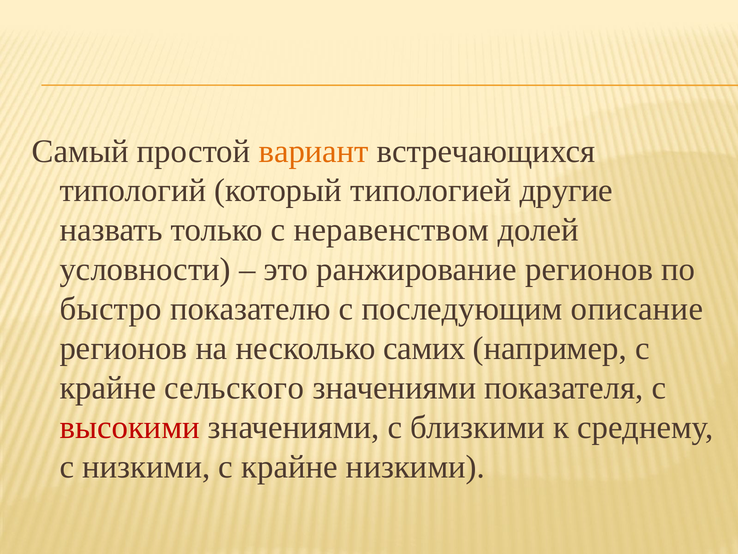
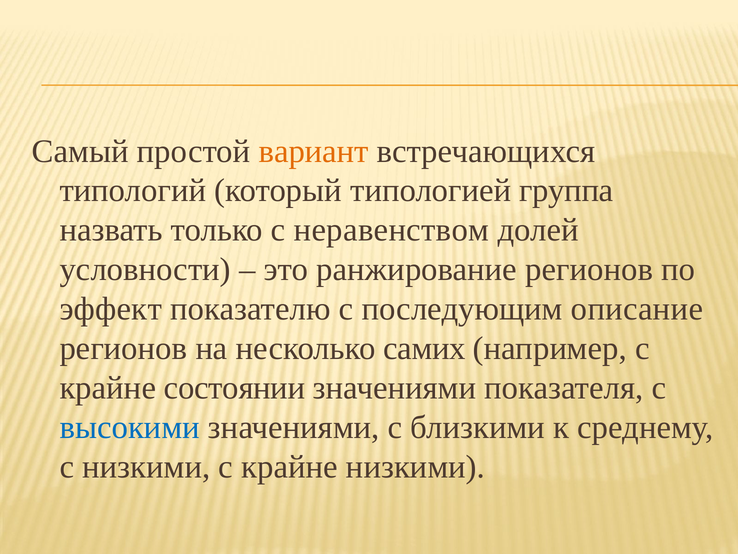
другие: другие -> группа
быстро: быстро -> эффект
сельского: сельского -> состоянии
высокими colour: red -> blue
